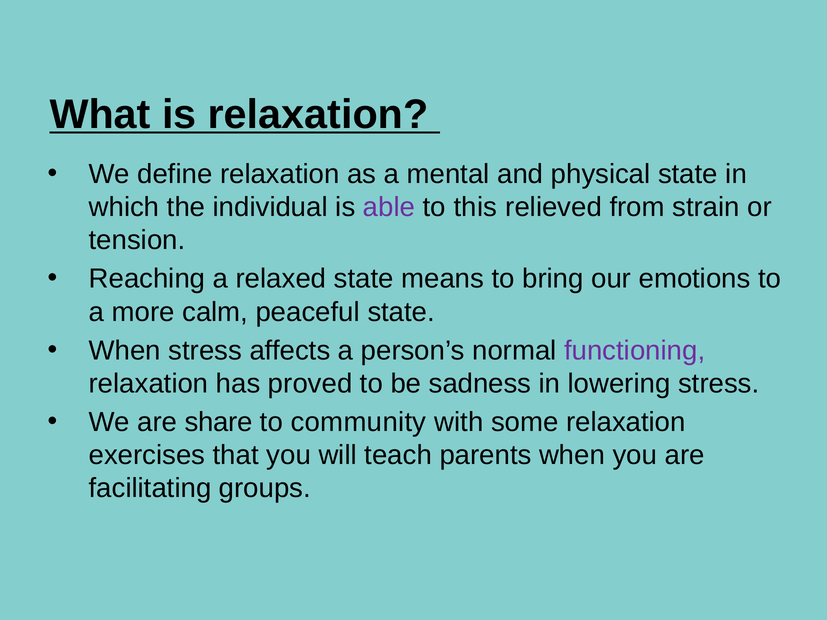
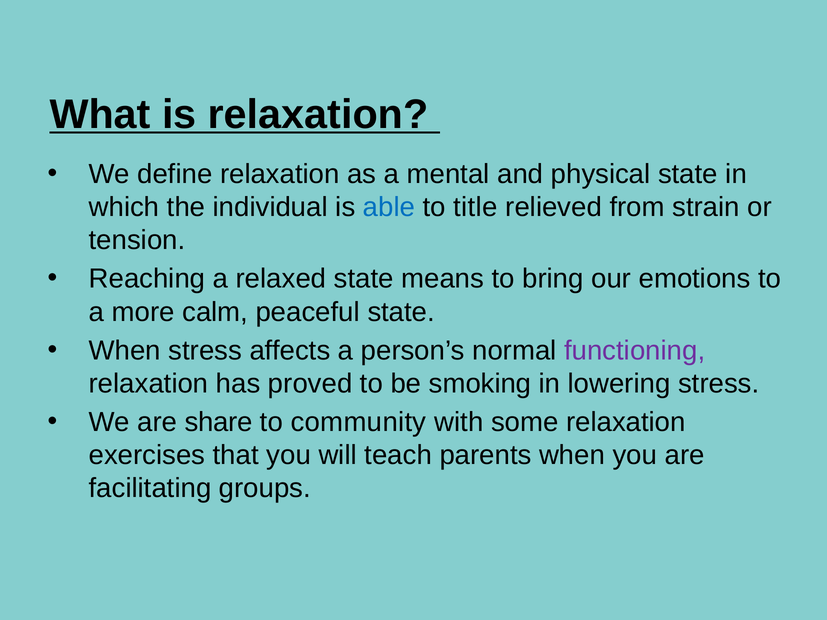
able colour: purple -> blue
this: this -> title
sadness: sadness -> smoking
